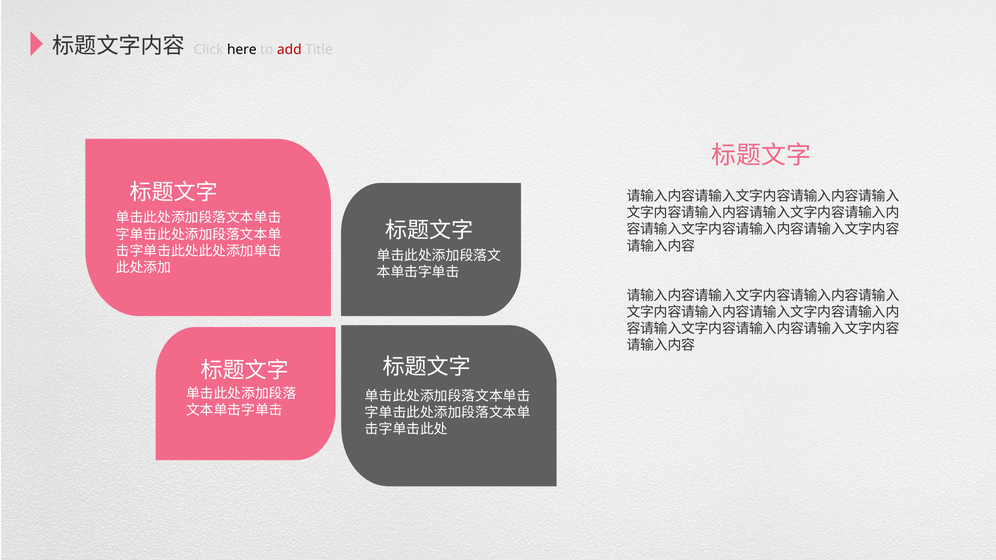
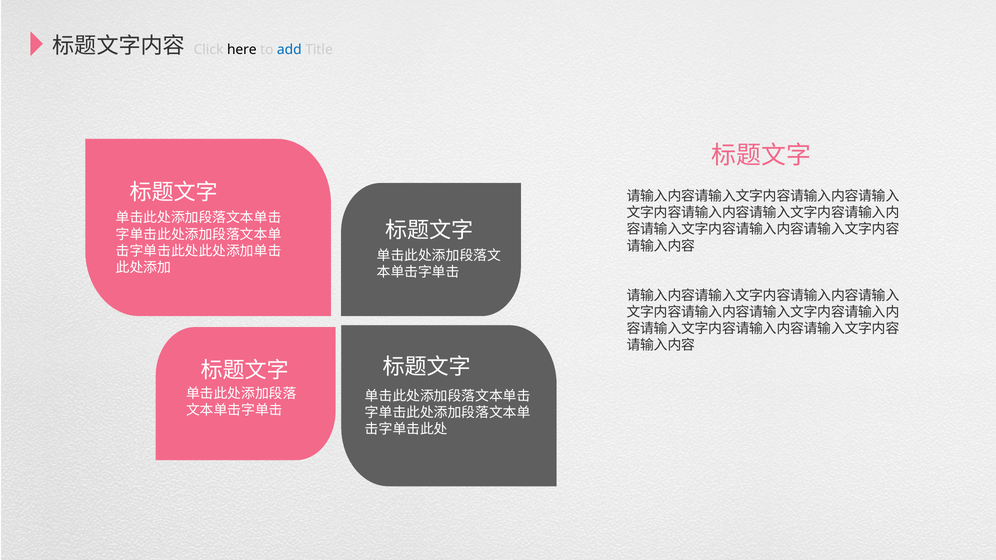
add colour: red -> blue
